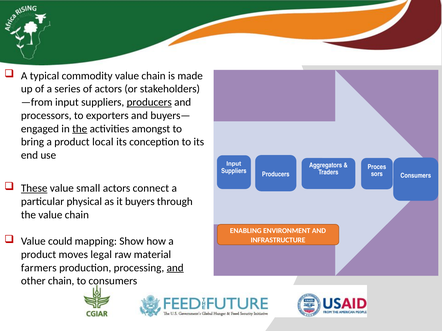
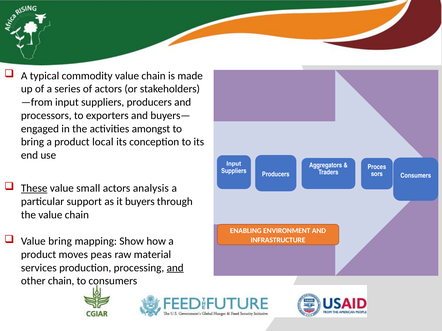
producers at (149, 102) underline: present -> none
the at (80, 129) underline: present -> none
connect: connect -> analysis
physical: physical -> support
Value could: could -> bring
legal: legal -> peas
farmers: farmers -> services
